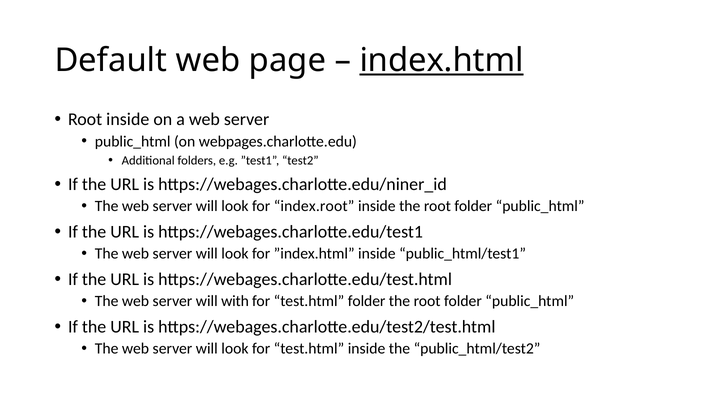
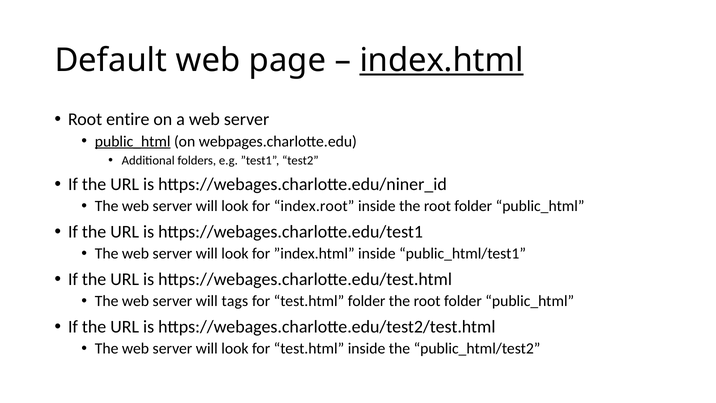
Root inside: inside -> entire
public_html at (133, 141) underline: none -> present
with: with -> tags
